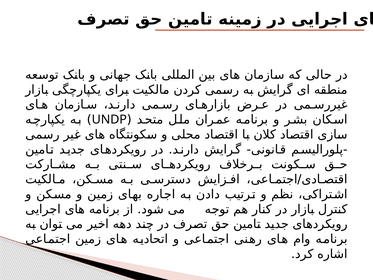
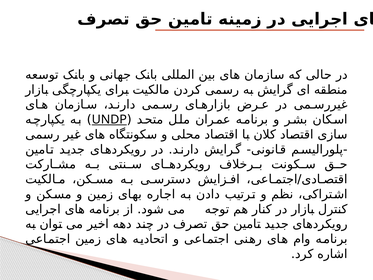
UNDP underline: none -> present
